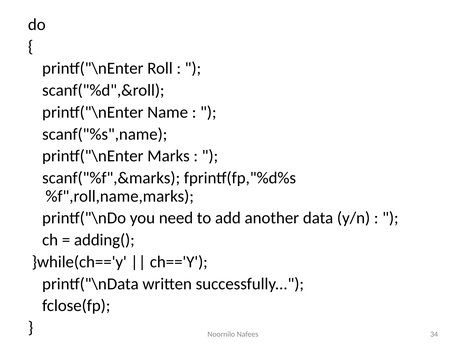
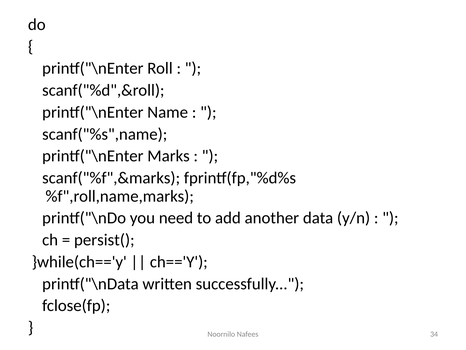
adding(: adding( -> persist(
